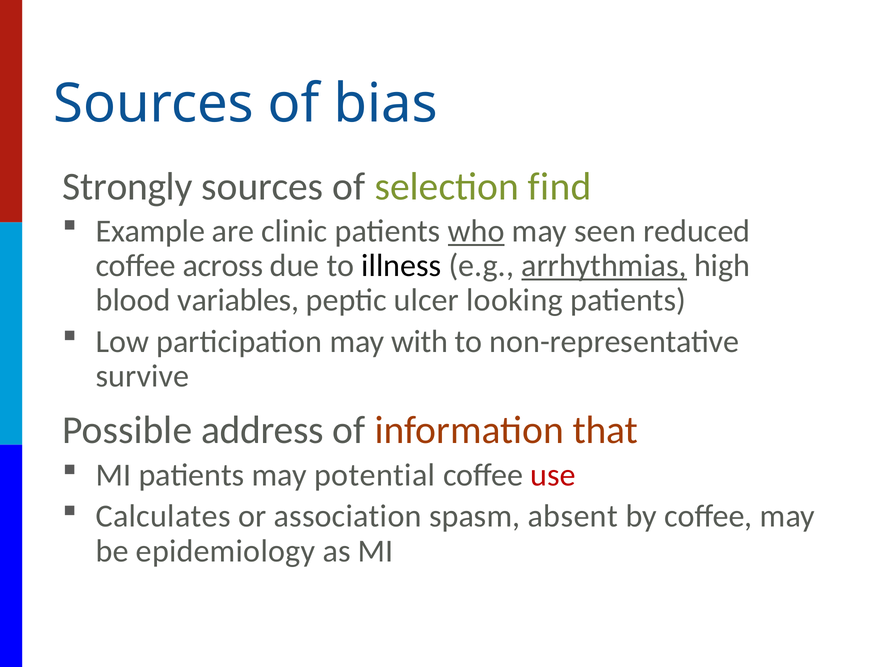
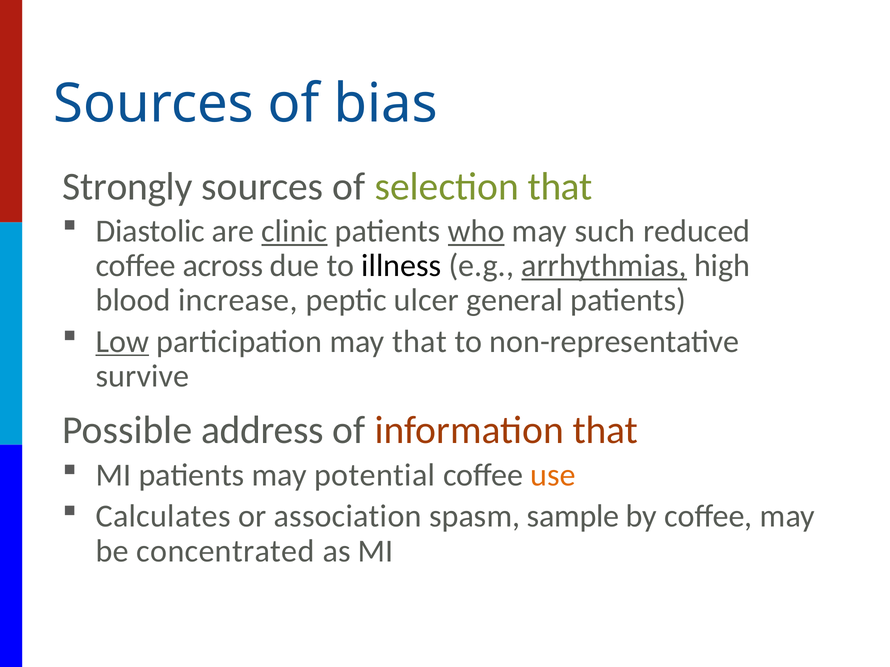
selection find: find -> that
Example: Example -> Diastolic
clinic underline: none -> present
seen: seen -> such
variables: variables -> increase
looking: looking -> general
Low underline: none -> present
may with: with -> that
use colour: red -> orange
absent: absent -> sample
epidemiology: epidemiology -> concentrated
